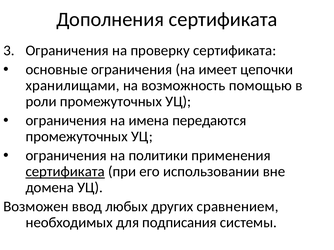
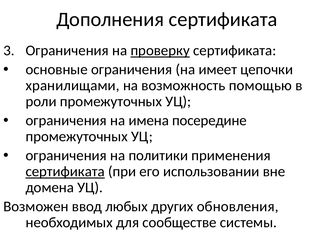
проверку underline: none -> present
передаются: передаются -> посередине
сравнением: сравнением -> обновления
подписания: подписания -> сообществе
